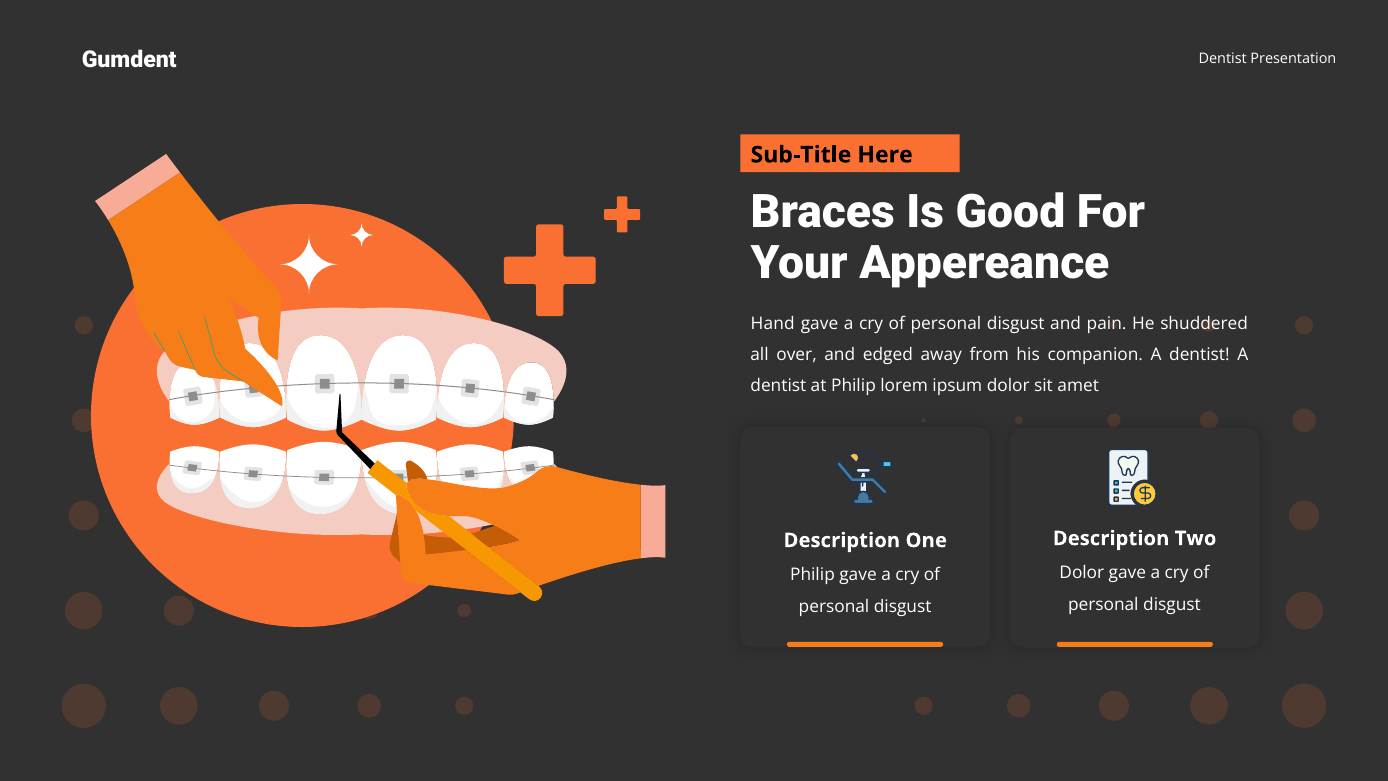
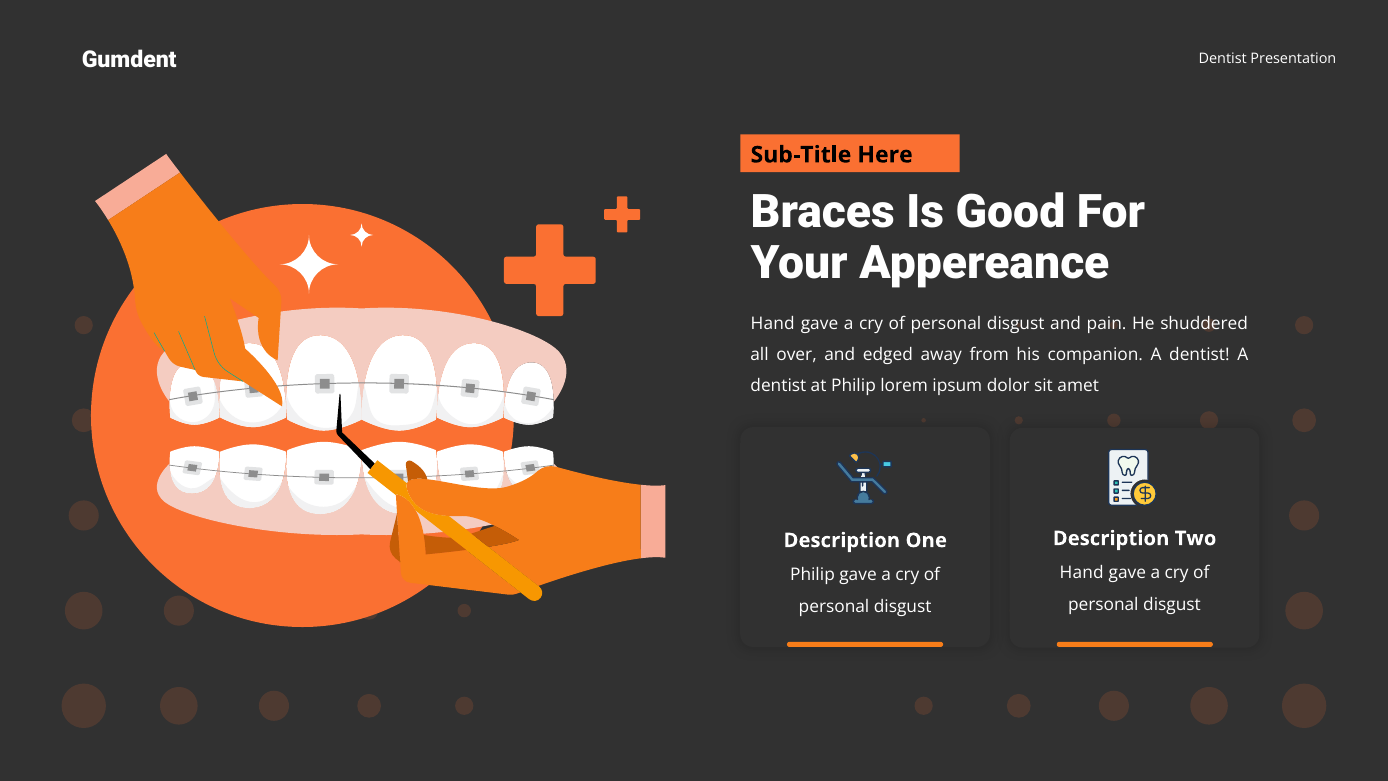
Dolor at (1082, 573): Dolor -> Hand
